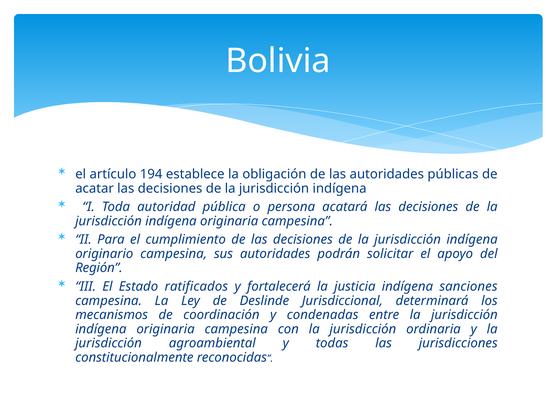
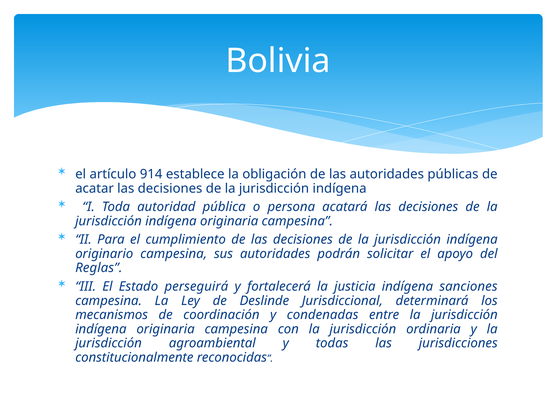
194: 194 -> 914
Región: Región -> Reglas
ratificados: ratificados -> perseguirá
